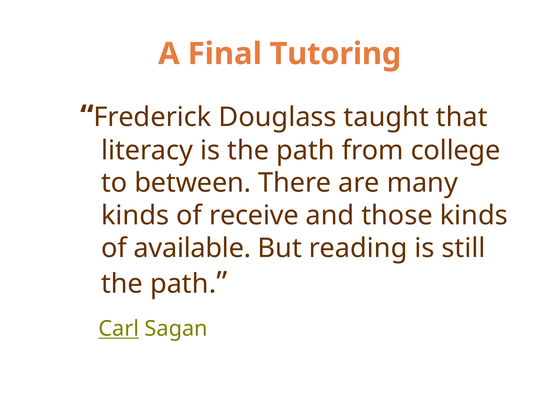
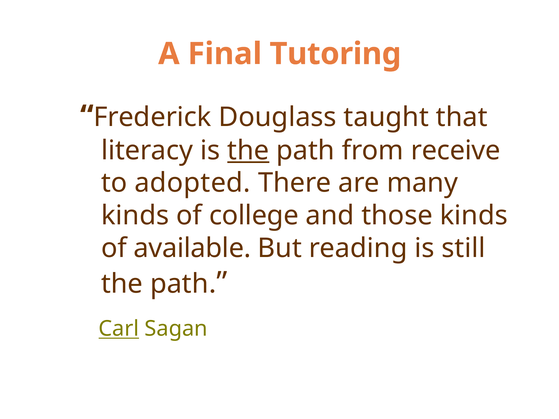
the at (248, 150) underline: none -> present
college: college -> receive
between: between -> adopted
receive: receive -> college
